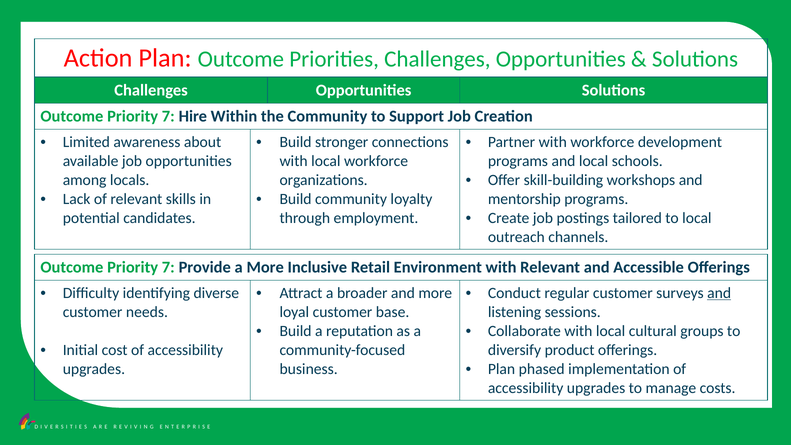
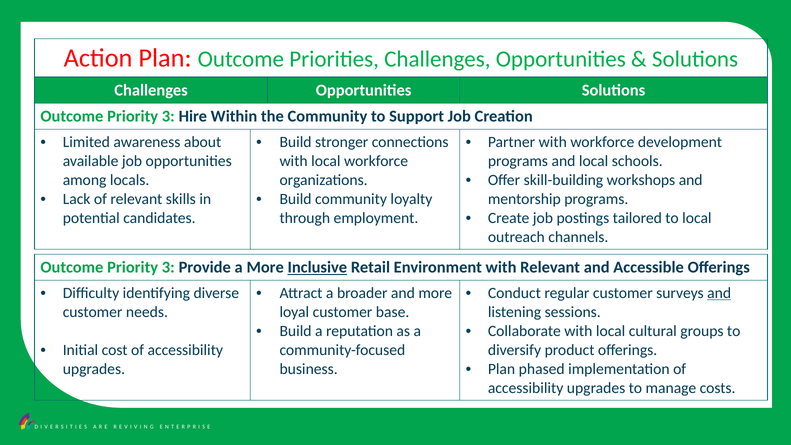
7 at (168, 116): 7 -> 3
7 at (168, 267): 7 -> 3
Inclusive underline: none -> present
